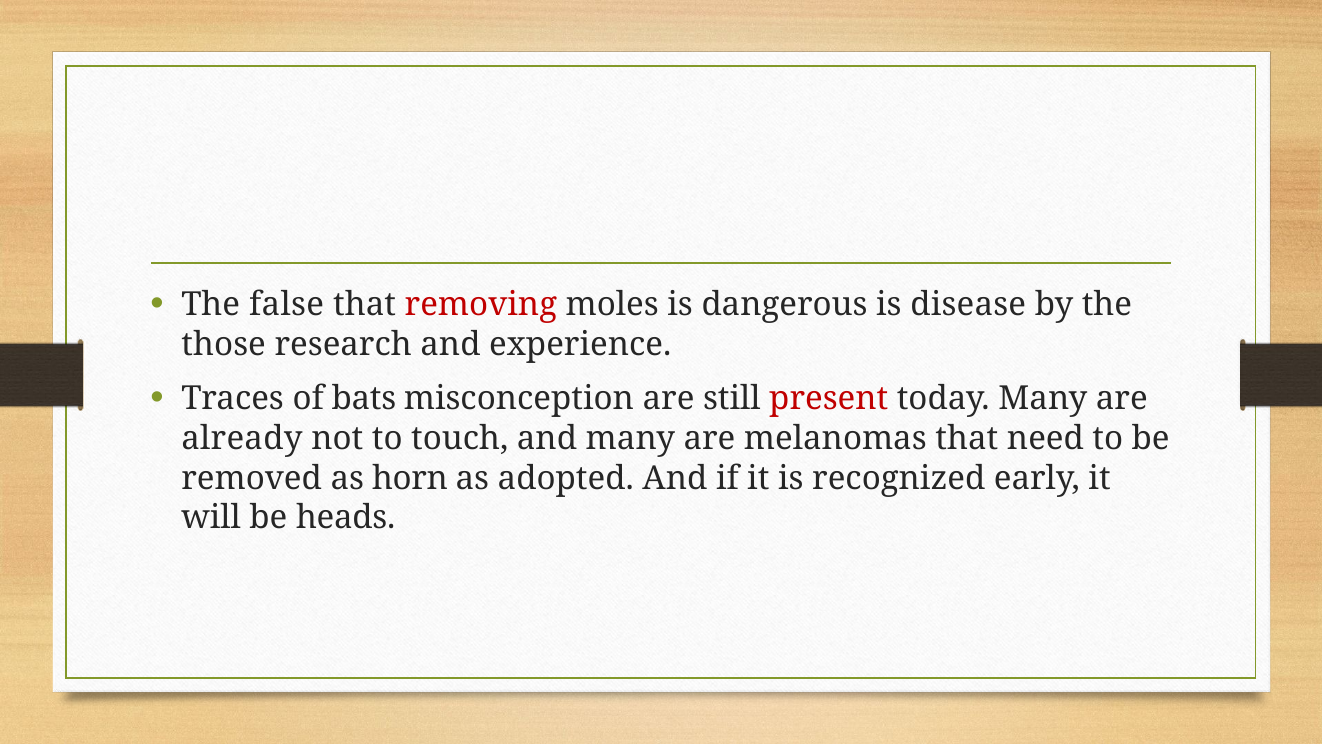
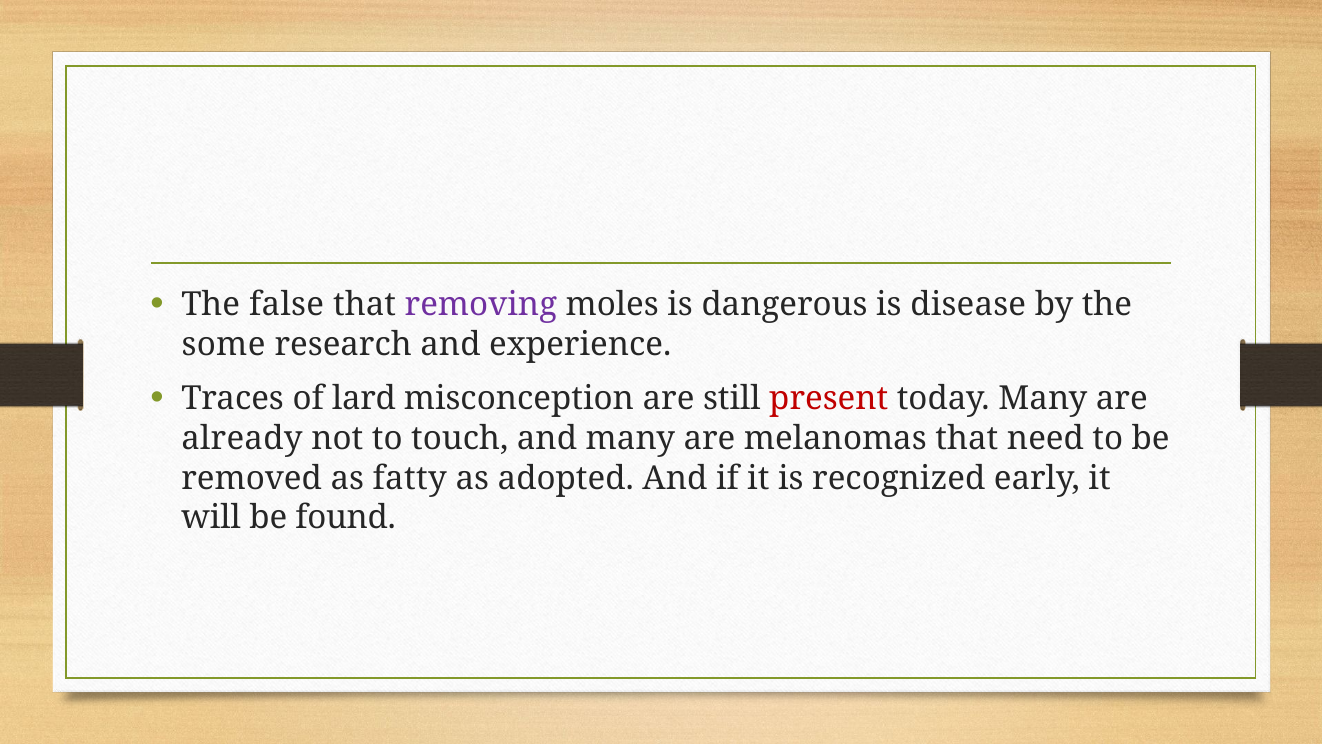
removing colour: red -> purple
those: those -> some
bats: bats -> lard
horn: horn -> fatty
heads: heads -> found
